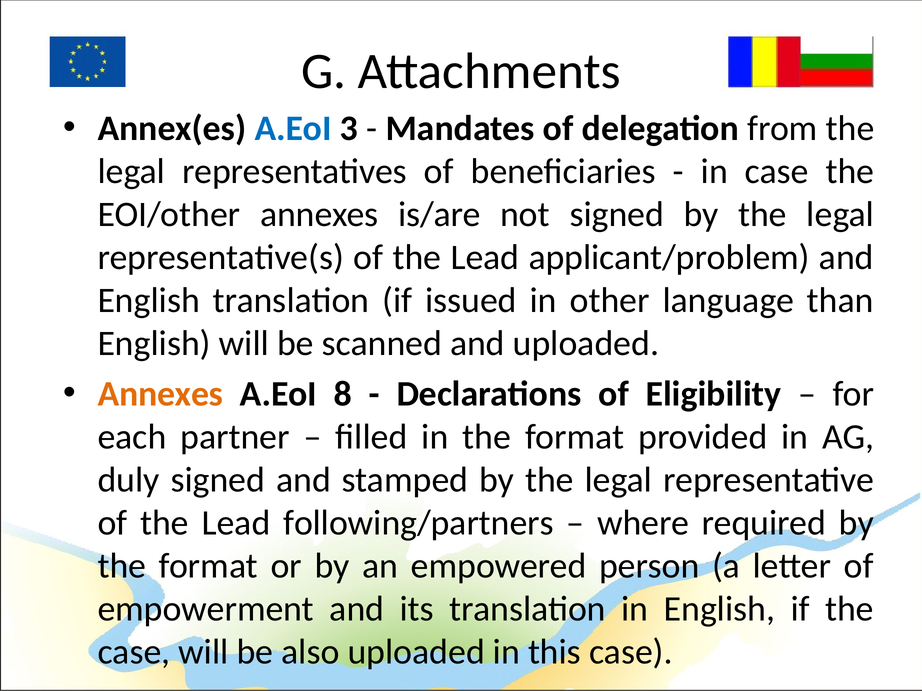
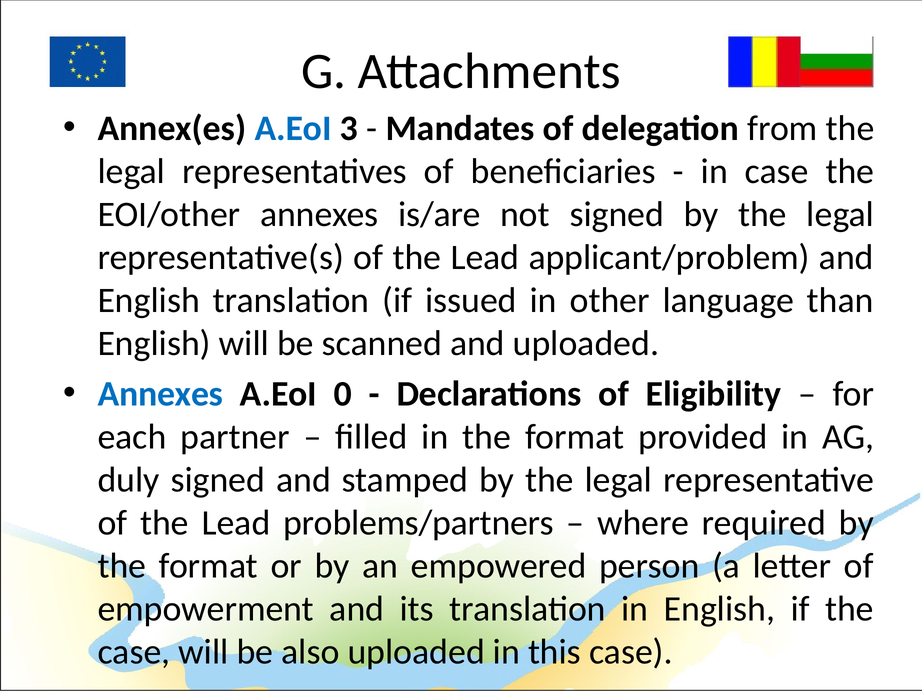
Annexes at (160, 394) colour: orange -> blue
8: 8 -> 0
following/partners: following/partners -> problems/partners
